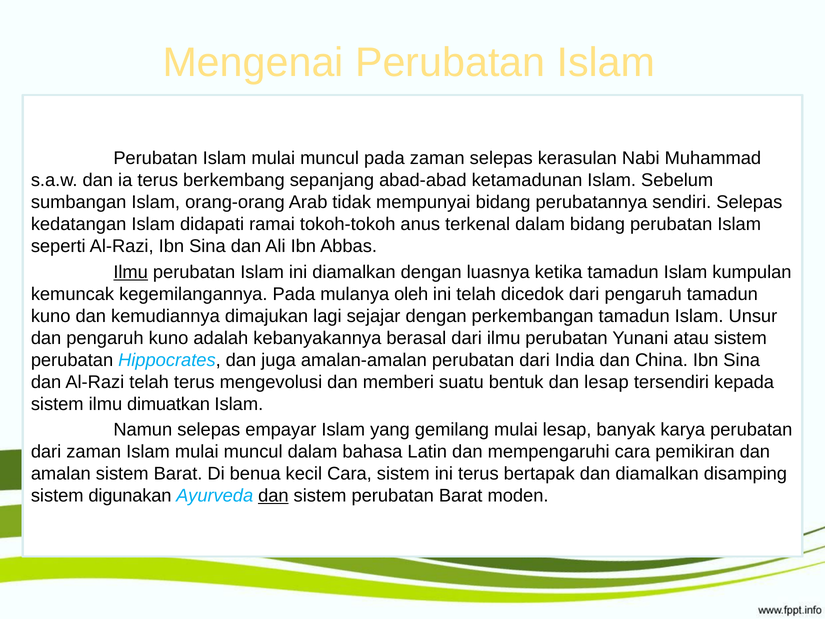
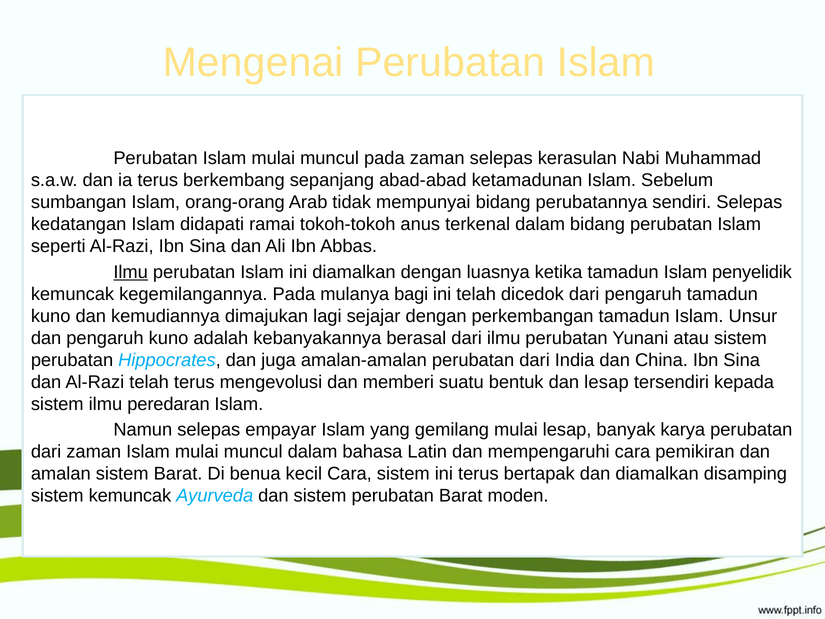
kumpulan: kumpulan -> penyelidik
oleh: oleh -> bagi
dimuatkan: dimuatkan -> peredaran
sistem digunakan: digunakan -> kemuncak
dan at (273, 495) underline: present -> none
